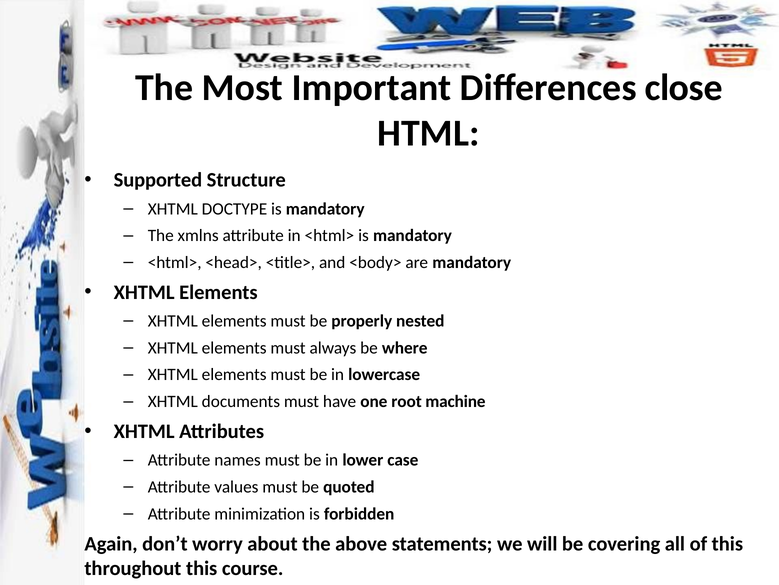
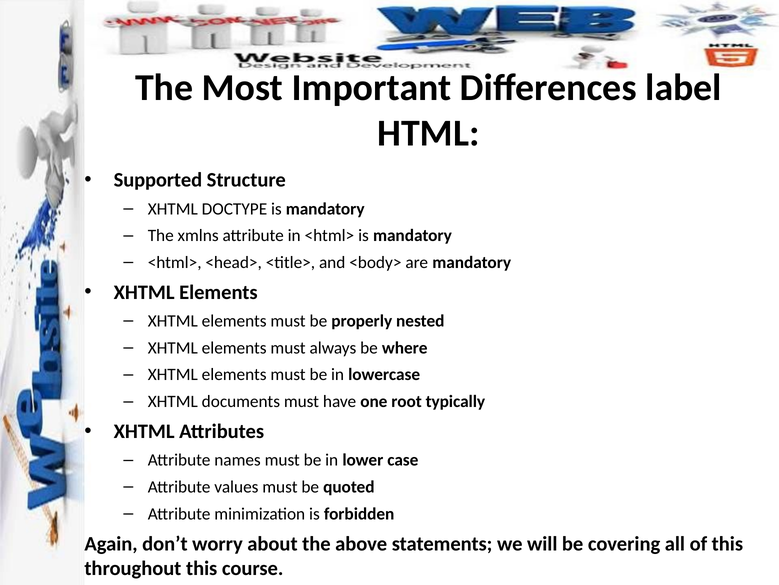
close: close -> label
machine: machine -> typically
